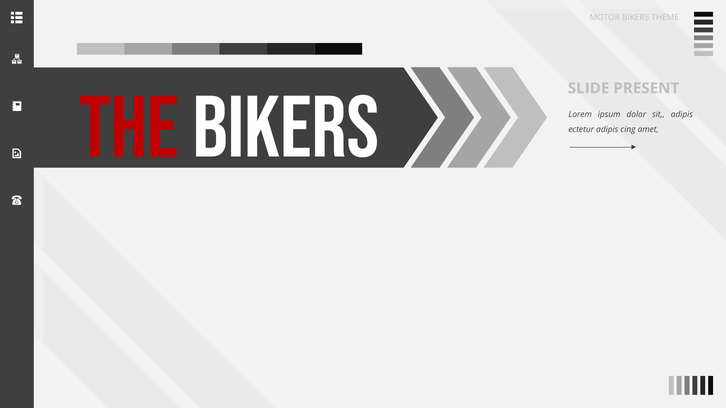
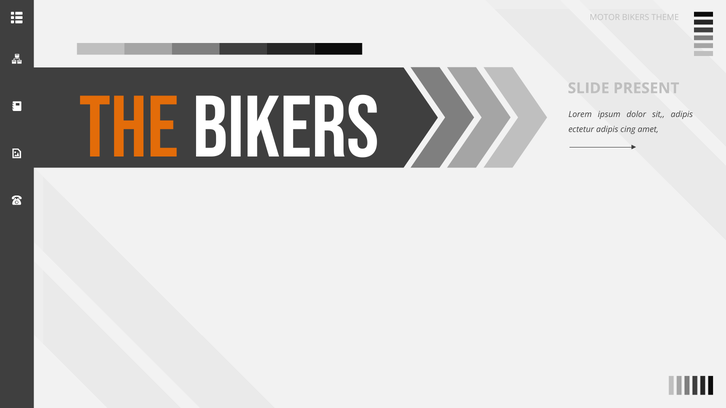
THE colour: red -> orange
